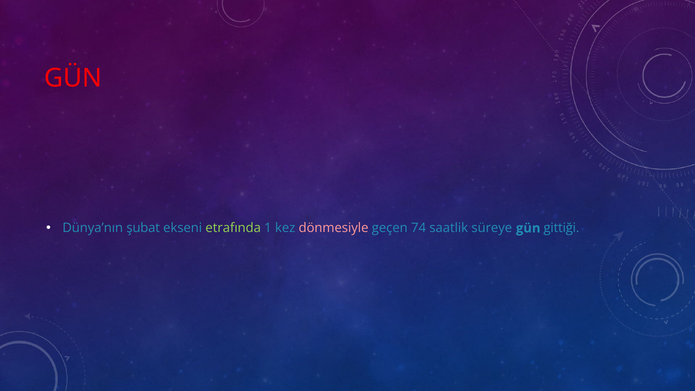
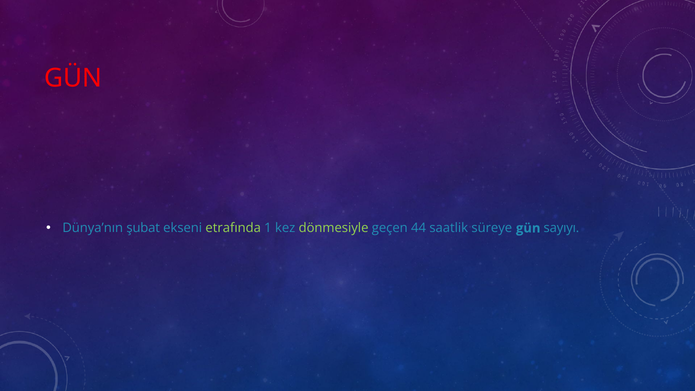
dönmesiyle colour: pink -> light green
74: 74 -> 44
gittiği: gittiği -> sayıyı
